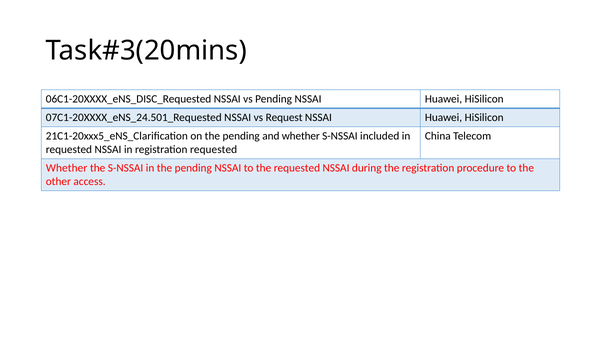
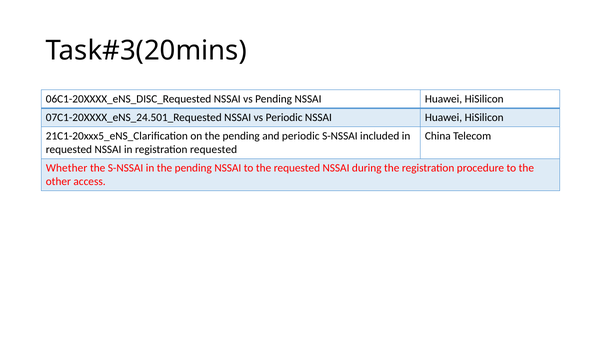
vs Request: Request -> Periodic
and whether: whether -> periodic
